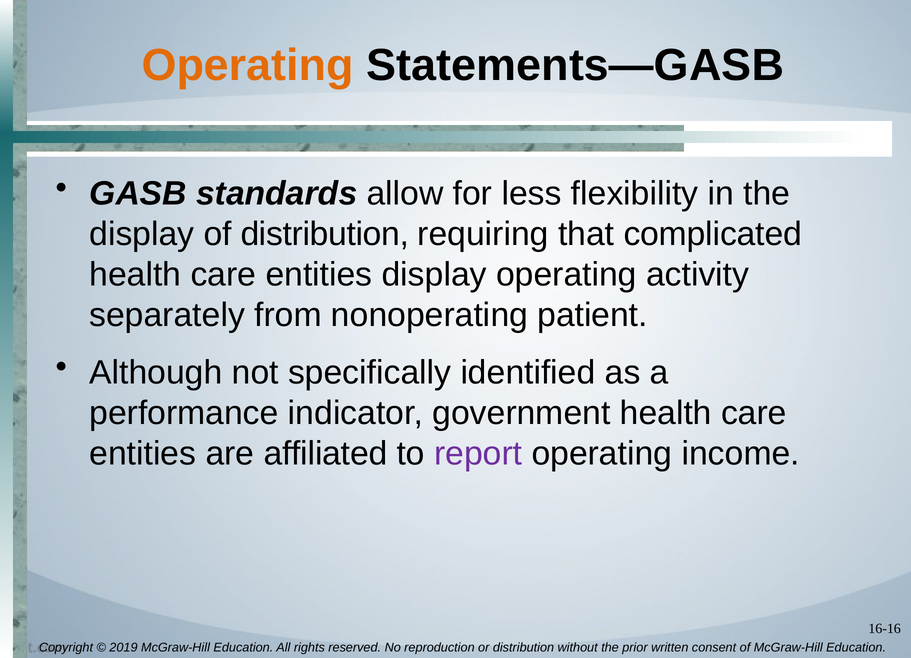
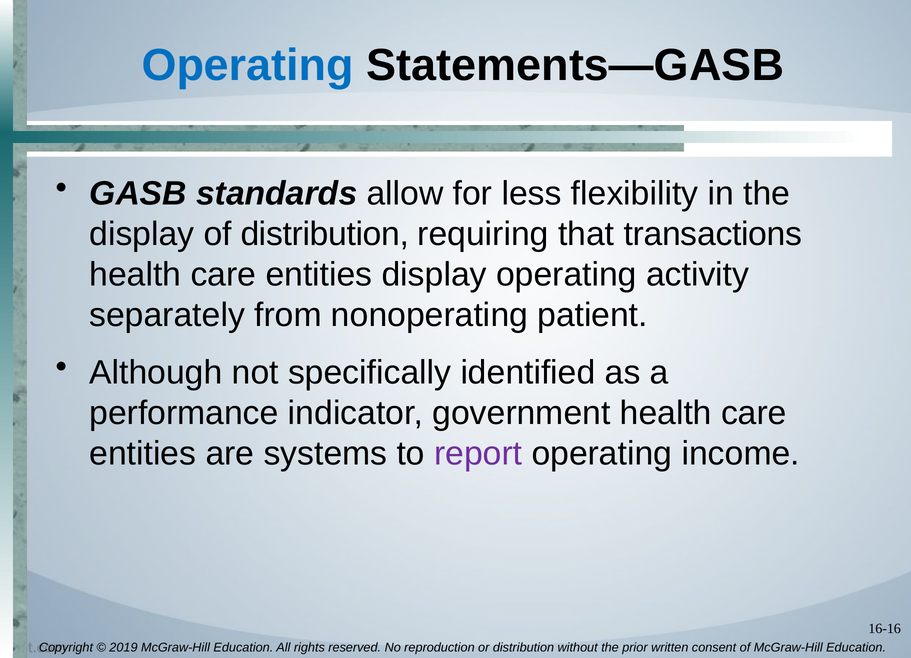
Operating at (248, 65) colour: orange -> blue
complicated: complicated -> transactions
affiliated: affiliated -> systems
